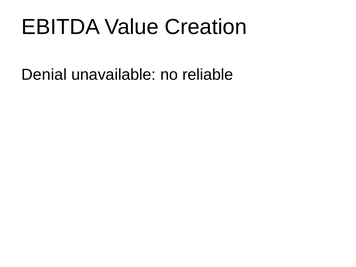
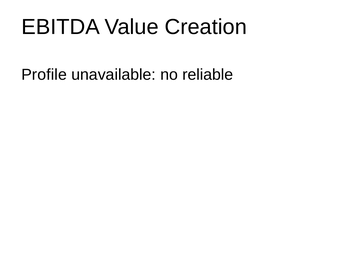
Denial: Denial -> Profile
